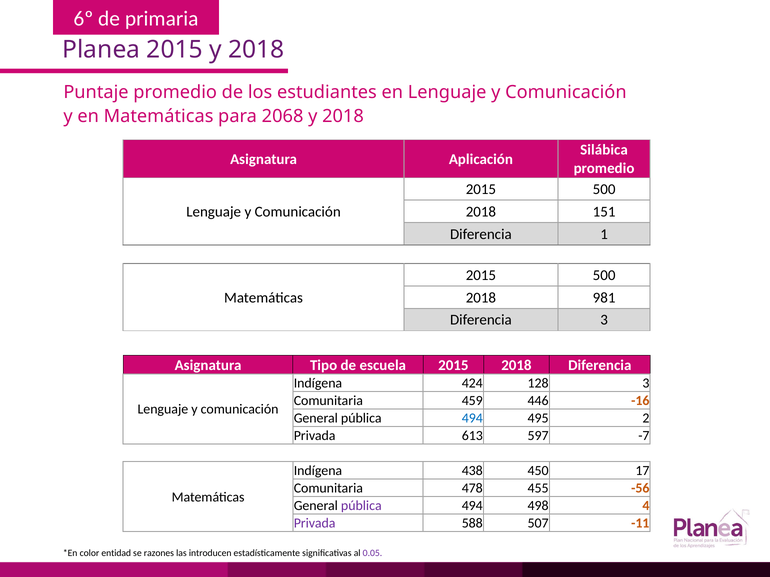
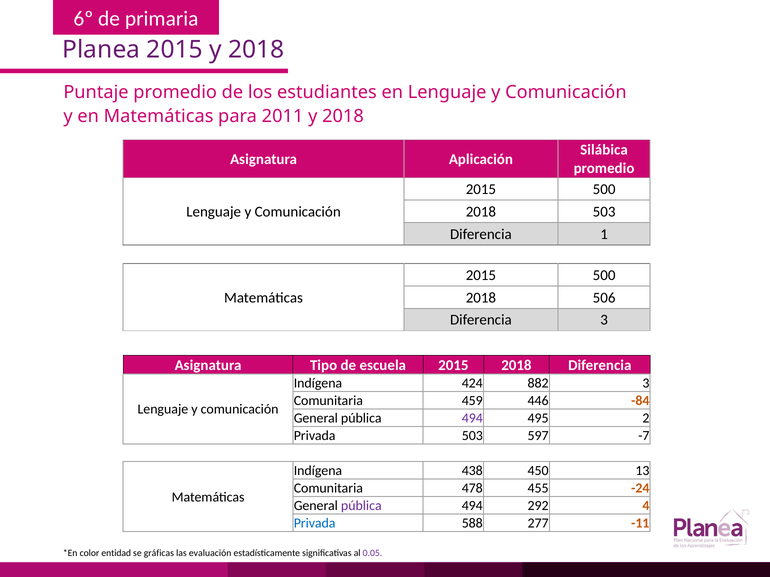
2068: 2068 -> 2011
2018 151: 151 -> 503
981: 981 -> 506
128: 128 -> 882
-16: -16 -> -84
494 at (472, 419) colour: blue -> purple
Privada 613: 613 -> 503
17: 17 -> 13
-56: -56 -> -24
498: 498 -> 292
Privada at (315, 524) colour: purple -> blue
507: 507 -> 277
razones: razones -> gráficas
introducen: introducen -> evaluación
